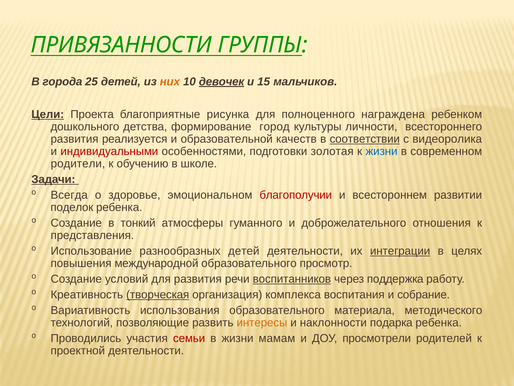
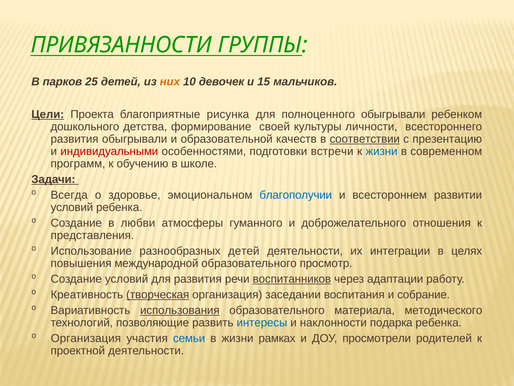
города: города -> парков
девочек underline: present -> none
полноценного награждена: награждена -> обыгрывали
город: город -> своей
развития реализуется: реализуется -> обыгрывали
видеоролика: видеоролика -> презентацию
золотая: золотая -> встречи
родители: родители -> программ
благополучии colour: red -> blue
поделок at (72, 207): поделок -> условий
тонкий: тонкий -> любви
интеграции underline: present -> none
поддержка: поддержка -> адаптации
комплекса: комплекса -> заседании
использования underline: none -> present
интересы colour: orange -> blue
Проводились at (86, 338): Проводились -> Организация
семьи colour: red -> blue
мамам: мамам -> рамках
